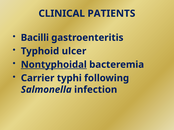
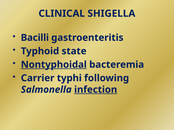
PATIENTS: PATIENTS -> SHIGELLA
ulcer: ulcer -> state
infection underline: none -> present
